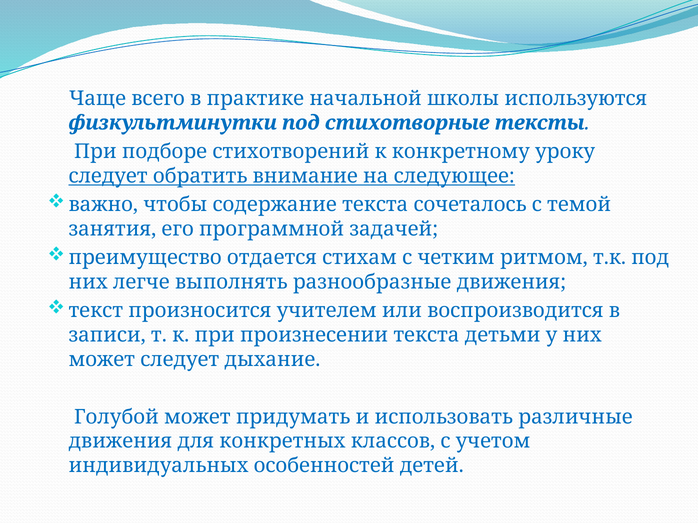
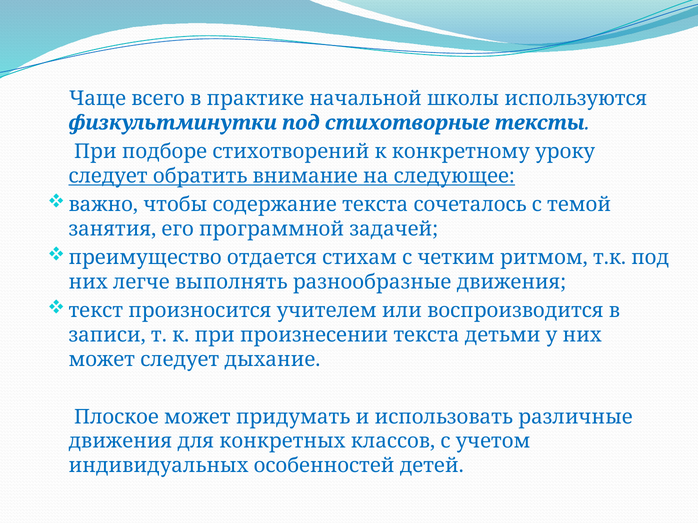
Голубой: Голубой -> Плоское
